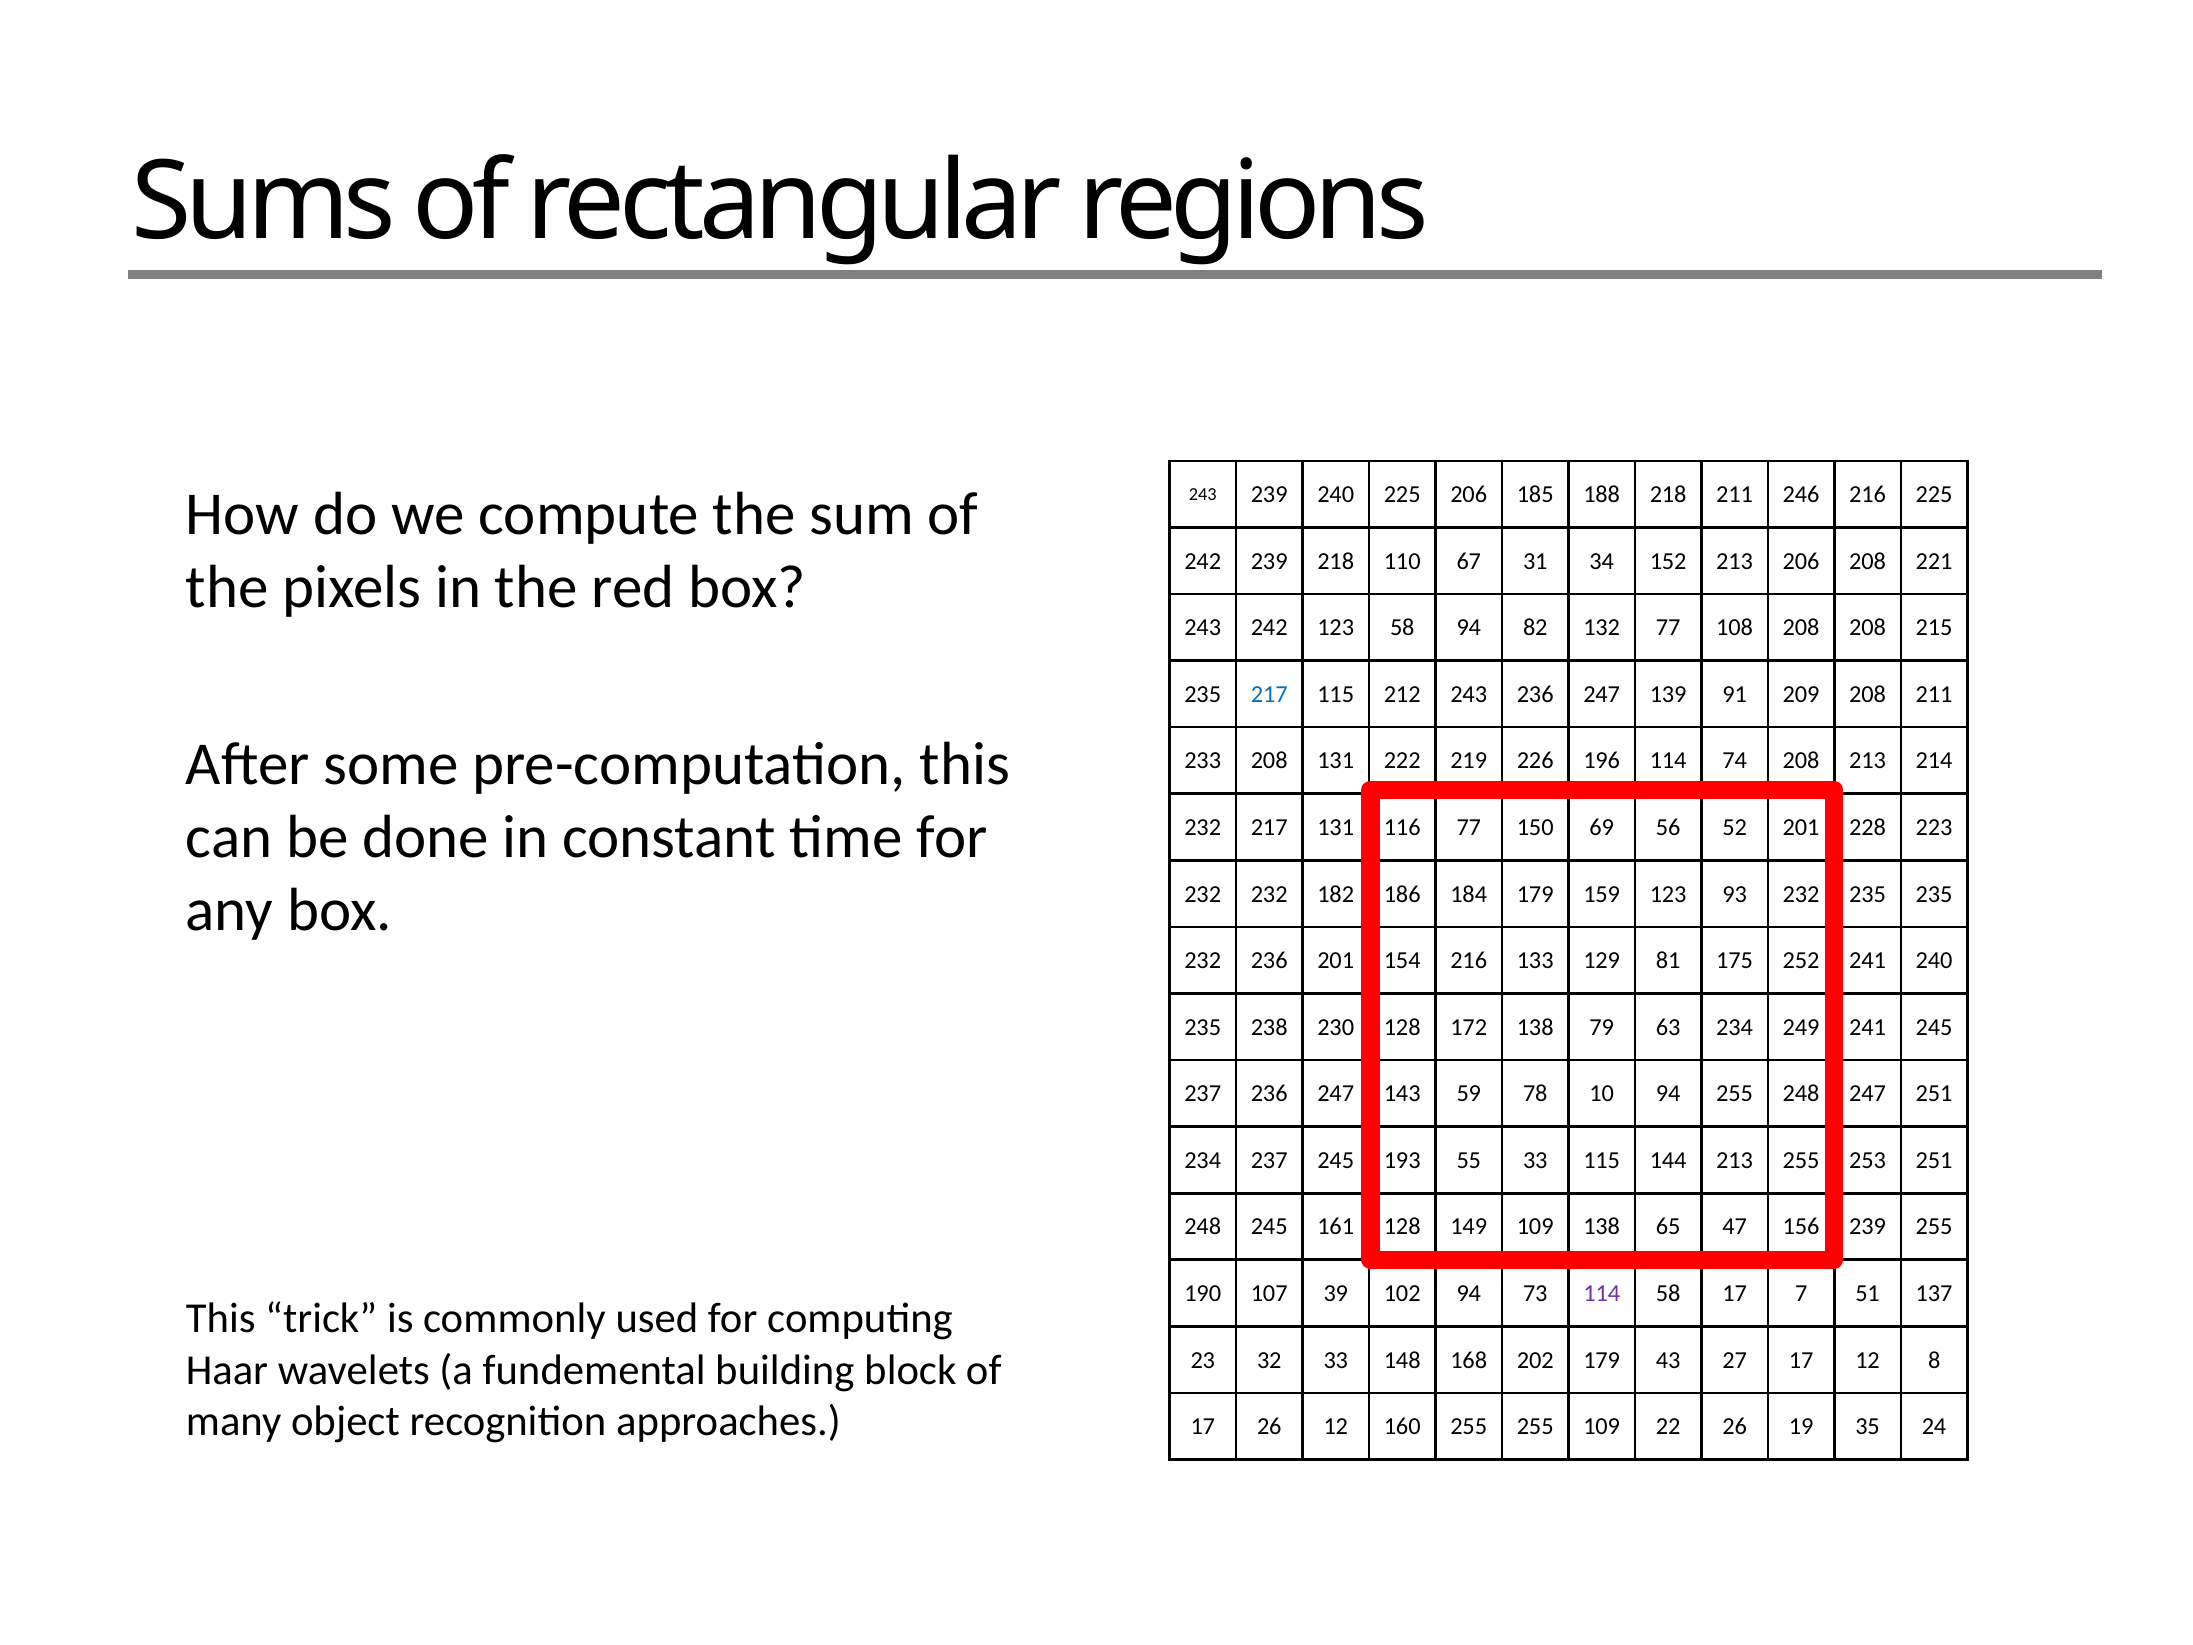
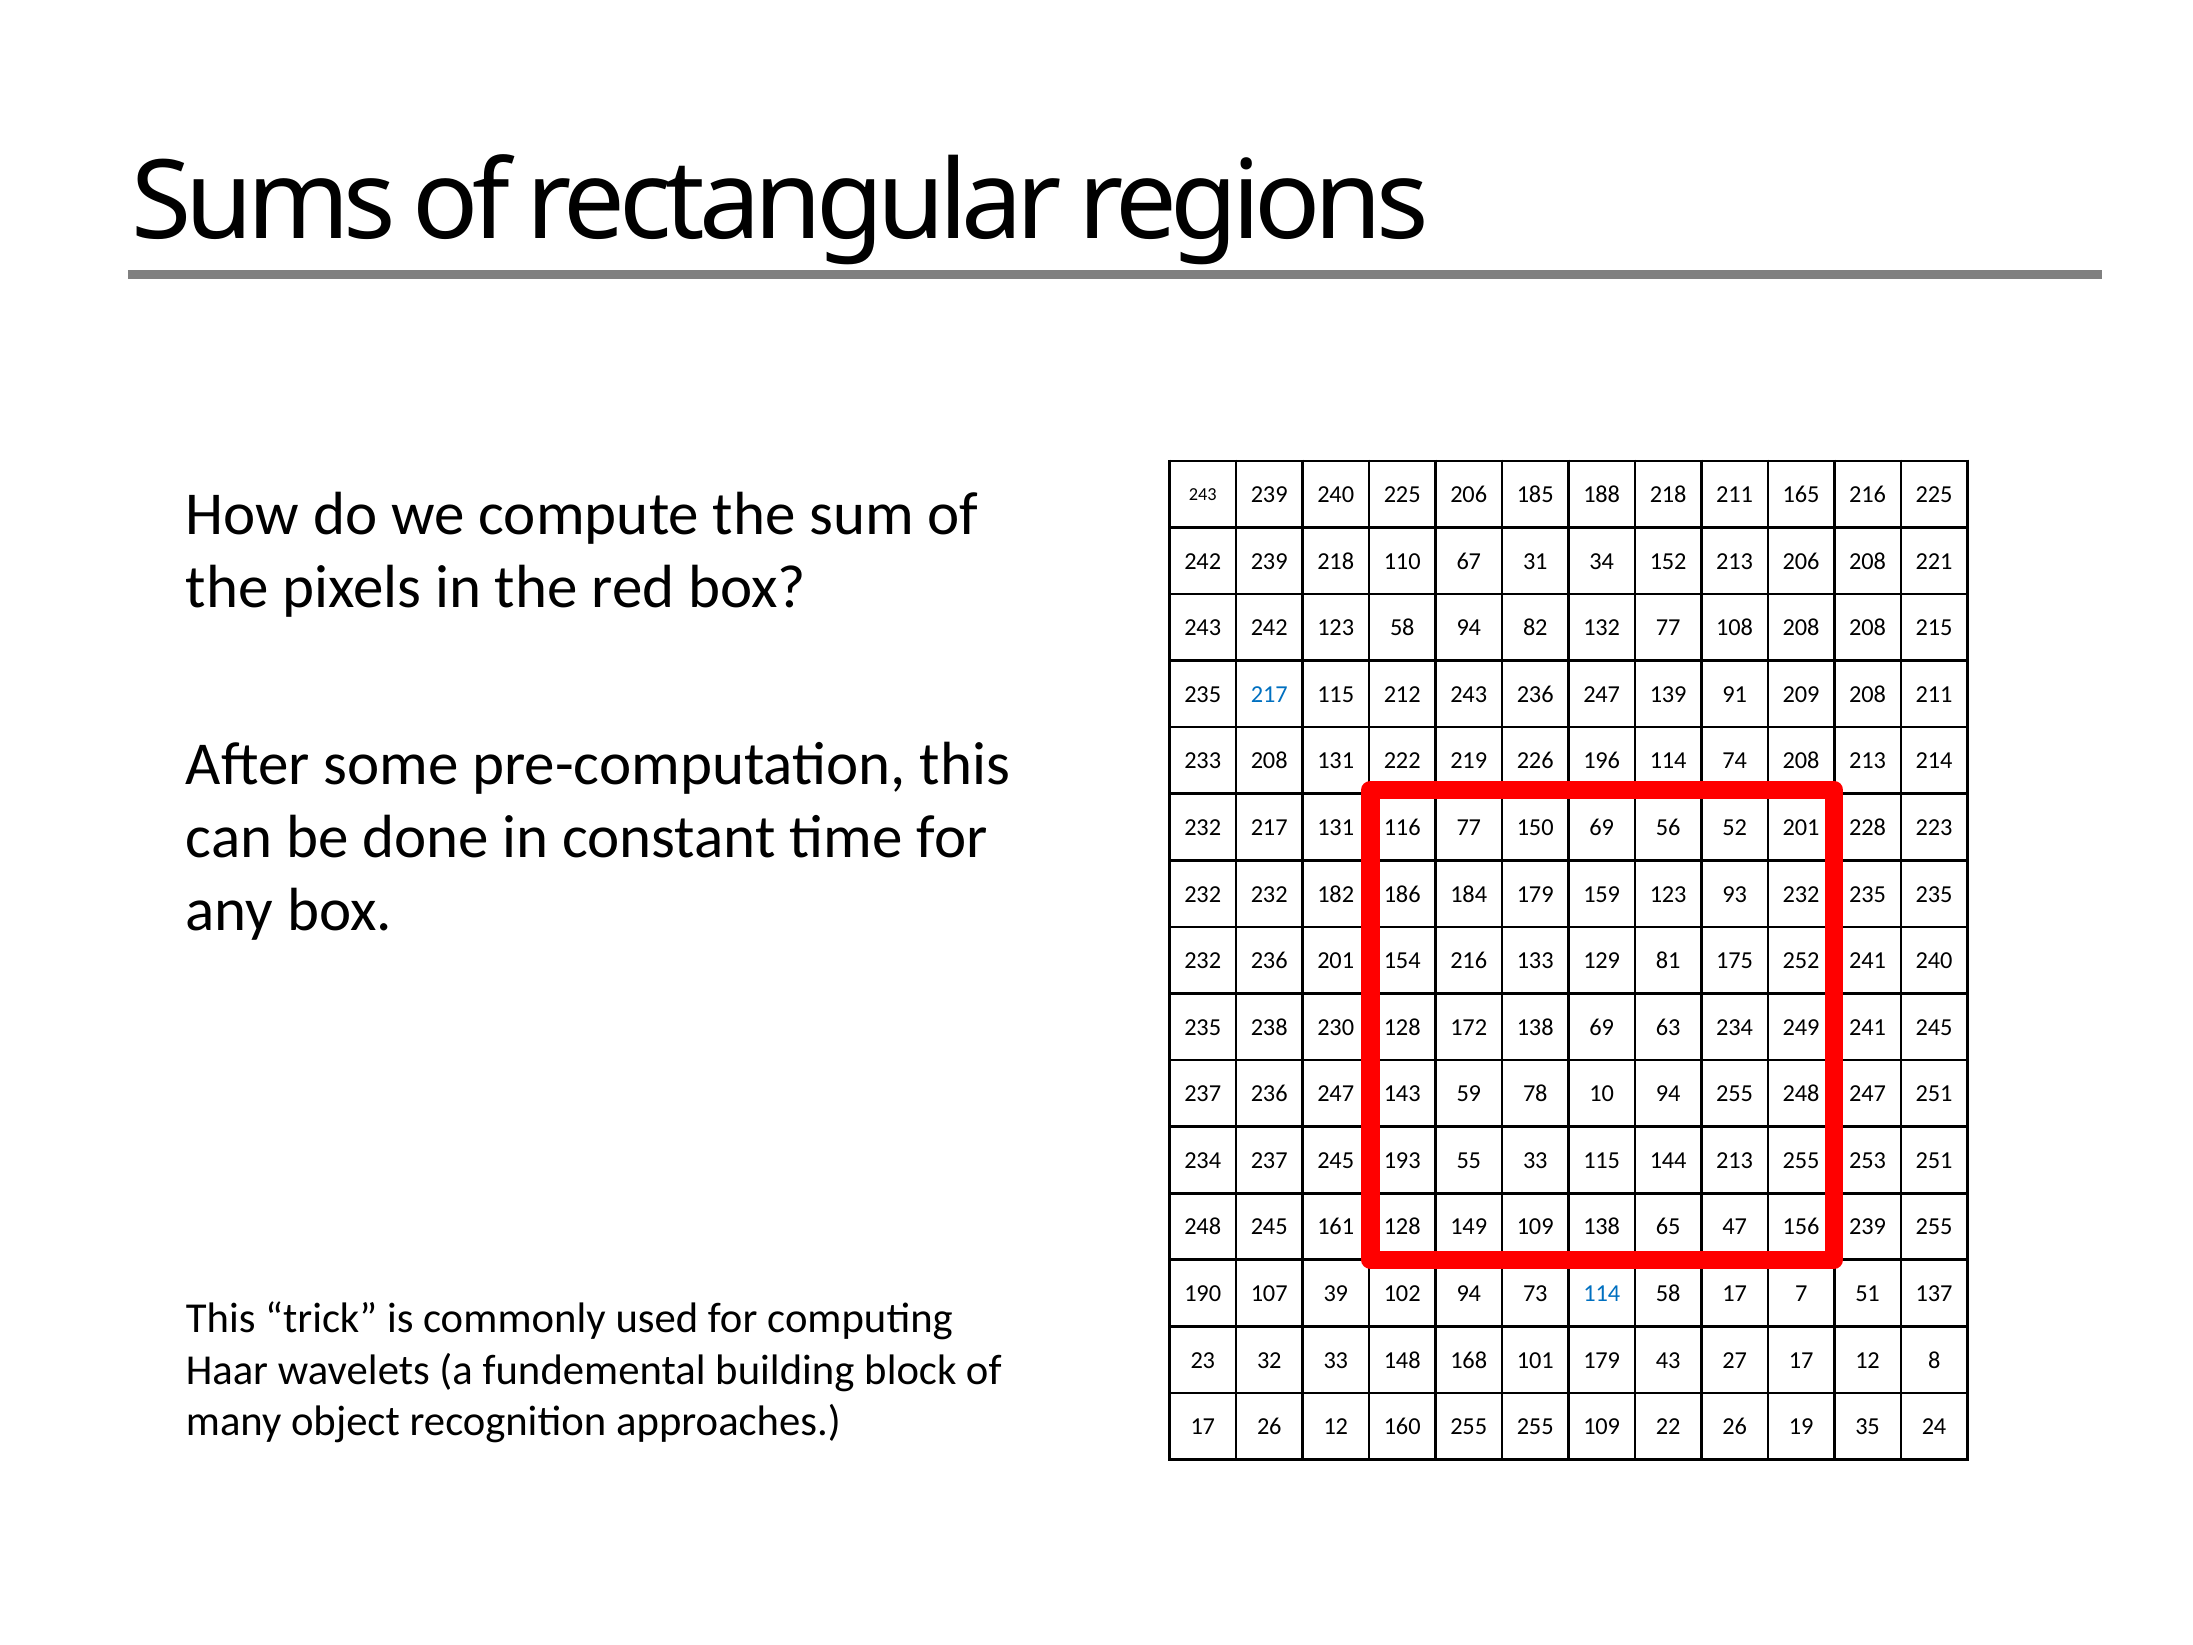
246: 246 -> 165
138 79: 79 -> 69
114 at (1602, 1293) colour: purple -> blue
202: 202 -> 101
